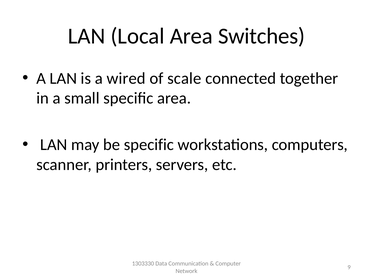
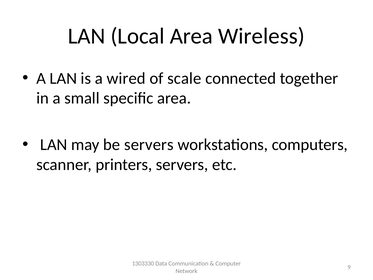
Switches: Switches -> Wireless
be specific: specific -> servers
